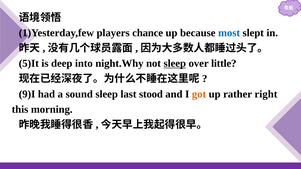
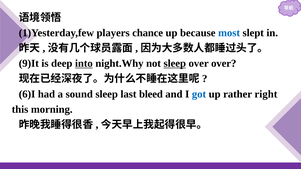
5)It: 5)It -> 9)It
into underline: none -> present
over little: little -> over
9)I: 9)I -> 6)I
stood: stood -> bleed
got colour: orange -> blue
